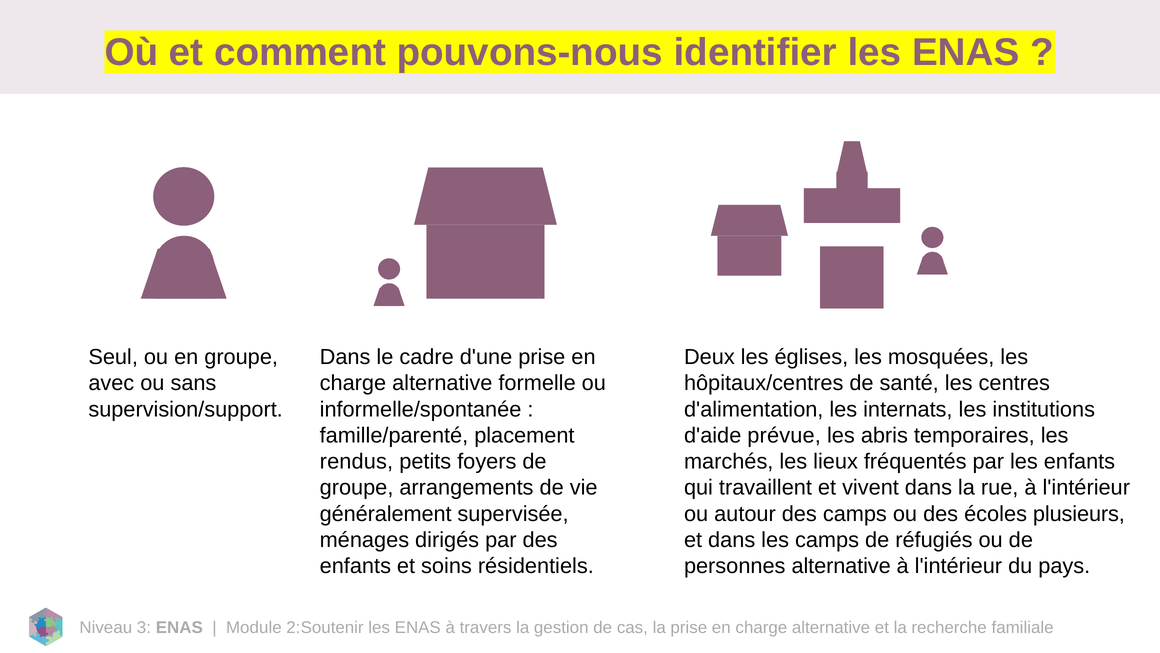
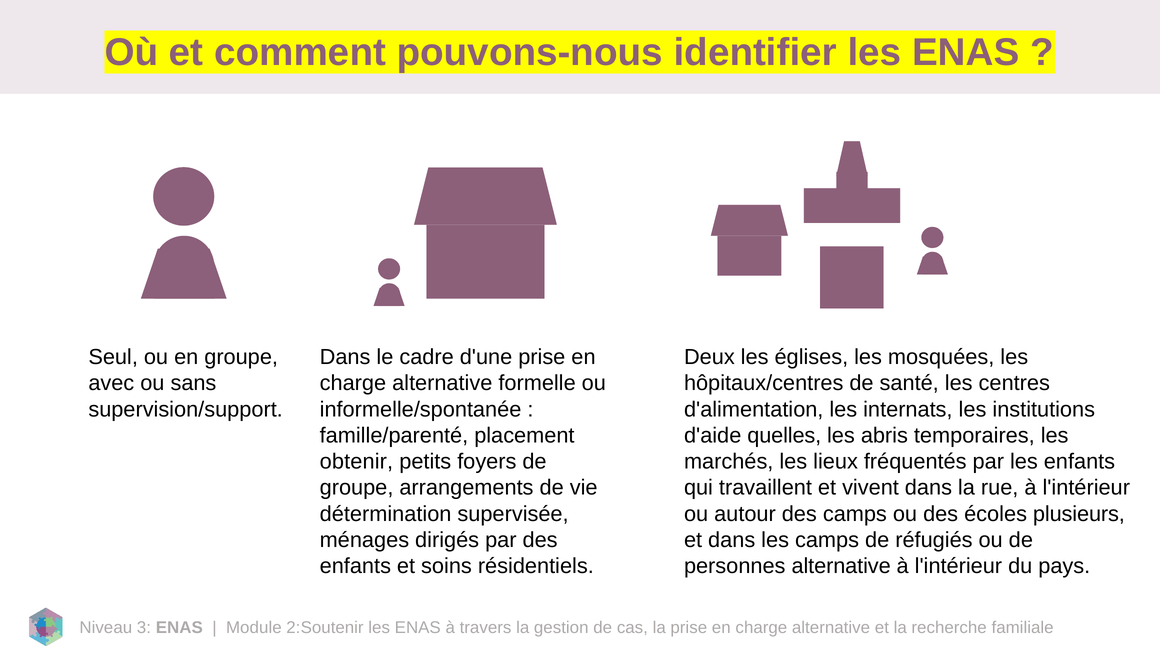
prévue: prévue -> quelles
rendus: rendus -> obtenir
généralement: généralement -> détermination
